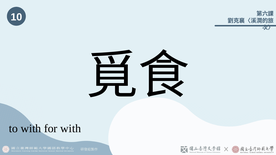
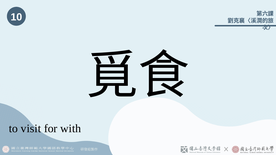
to with: with -> visit
